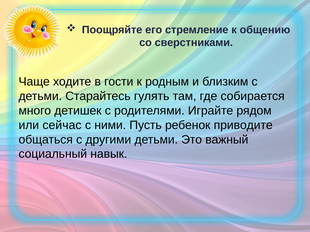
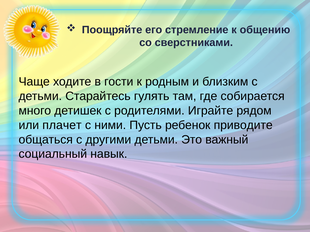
сейчас: сейчас -> плачет
